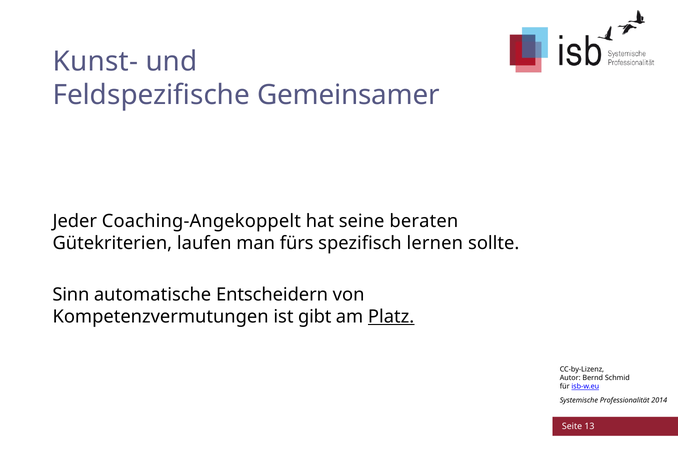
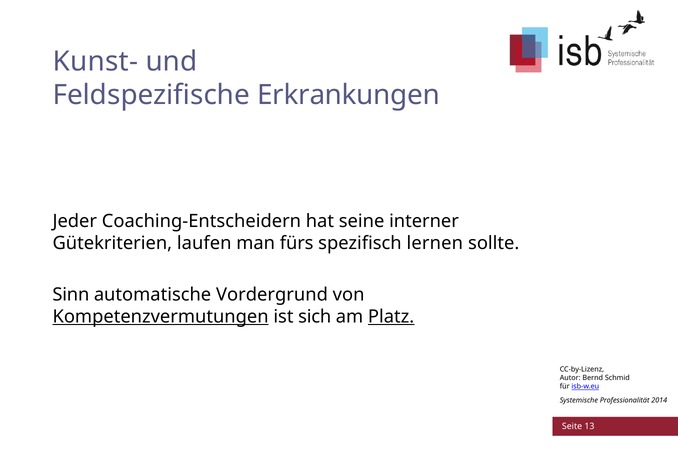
Gemeinsamer: Gemeinsamer -> Erkrankungen
Coaching-Angekoppelt: Coaching-Angekoppelt -> Coaching-Entscheidern
beraten: beraten -> interner
Entscheidern: Entscheidern -> Vordergrund
Kompetenzvermutungen underline: none -> present
gibt: gibt -> sich
